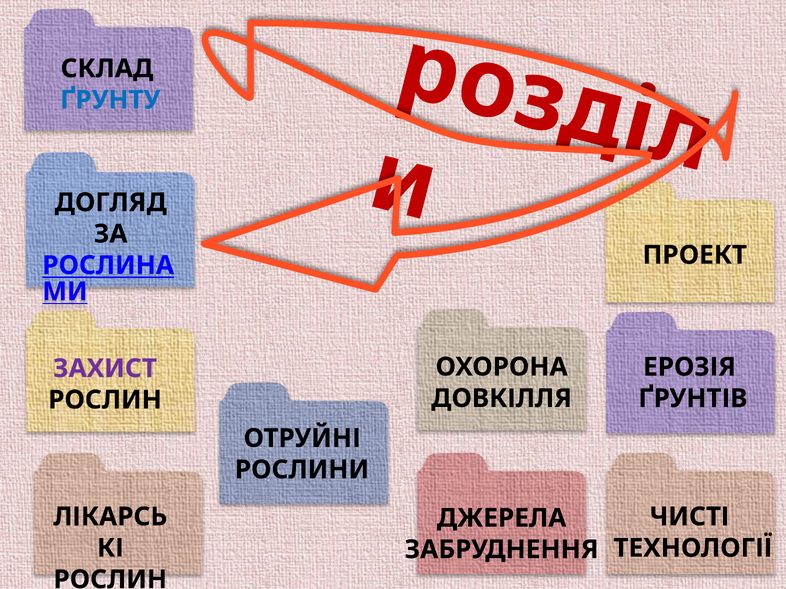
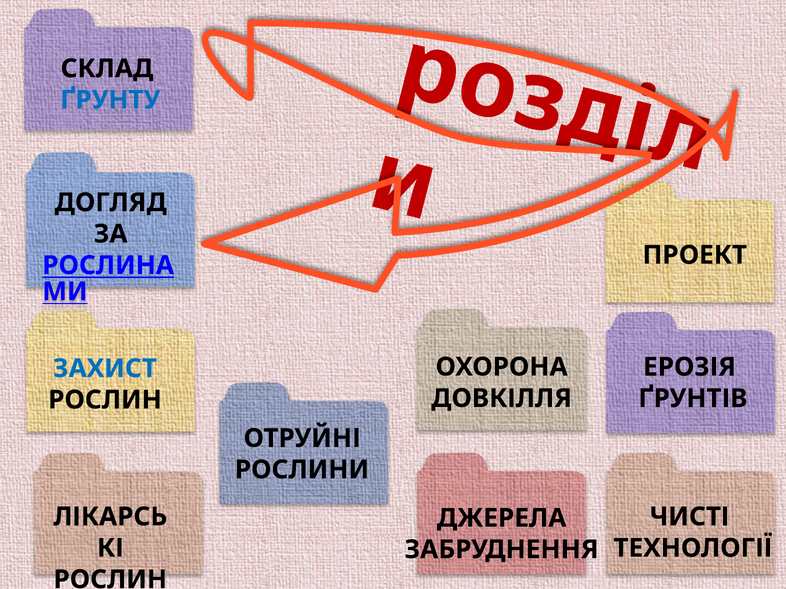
ЗАХИСТ colour: purple -> blue
